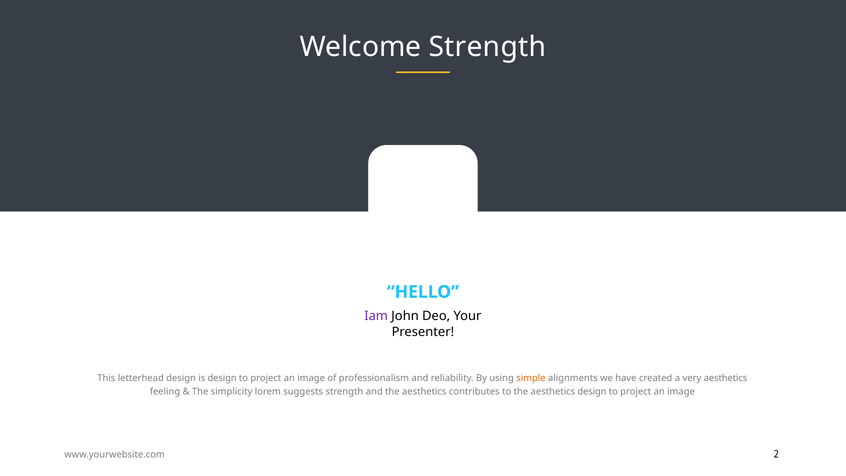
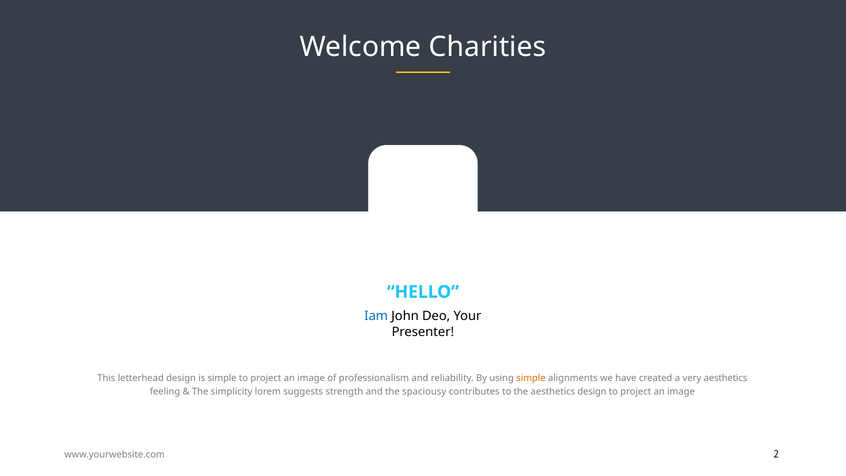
Welcome Strength: Strength -> Charities
Iam colour: purple -> blue
is design: design -> simple
and the aesthetics: aesthetics -> spaciousy
